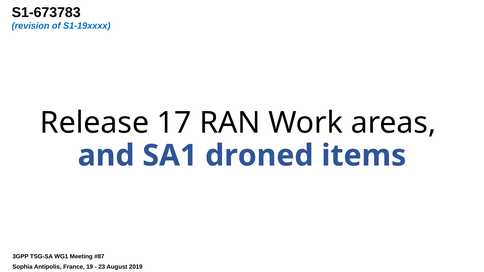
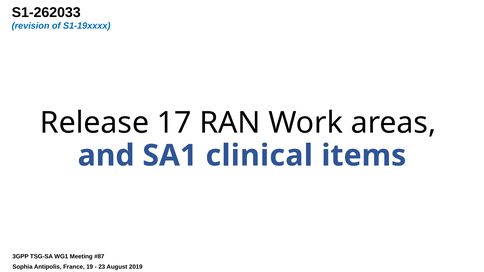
S1-673783: S1-673783 -> S1-262033
droned: droned -> clinical
